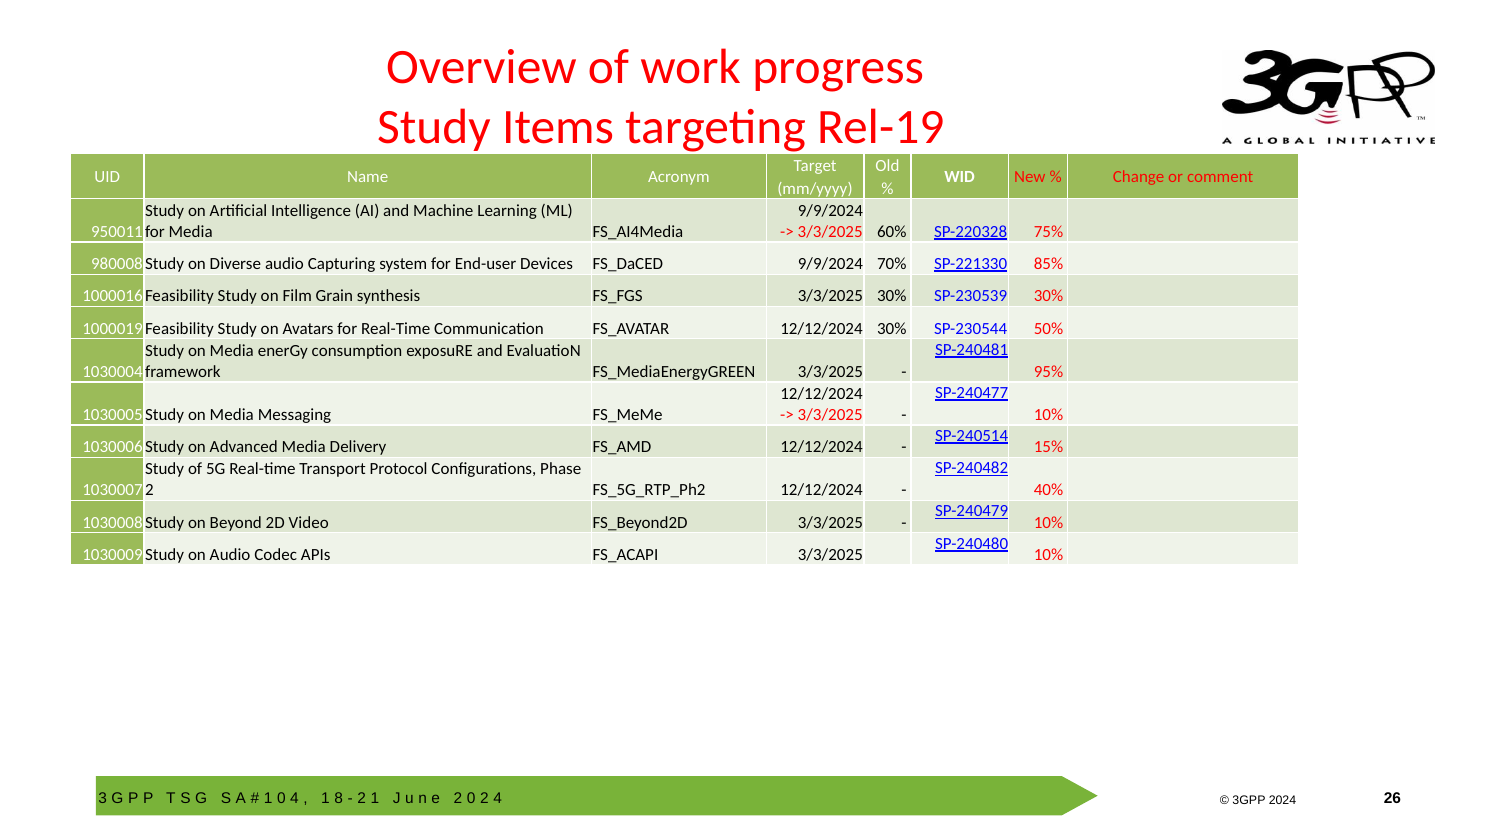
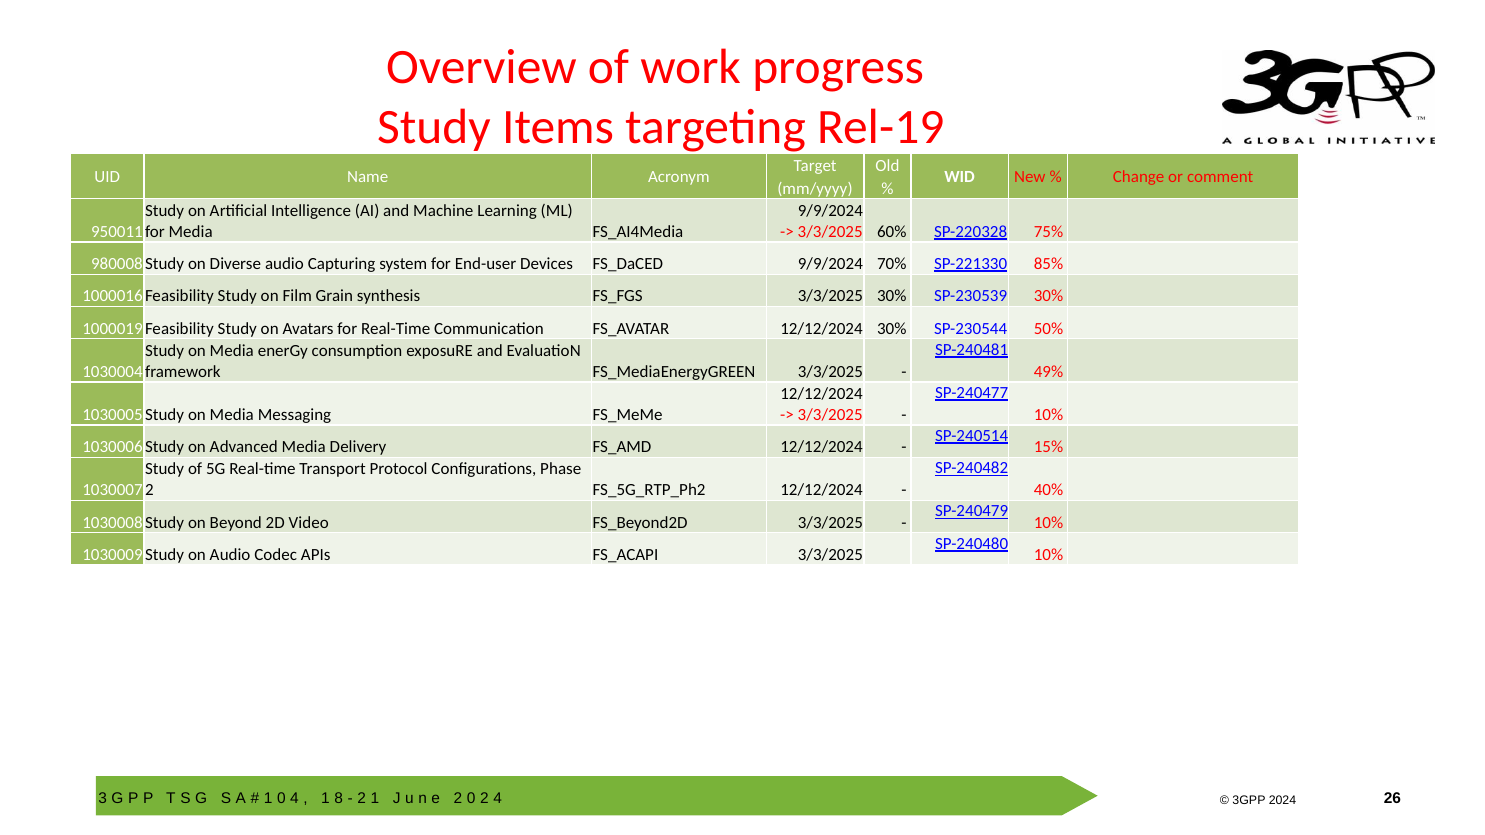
95%: 95% -> 49%
